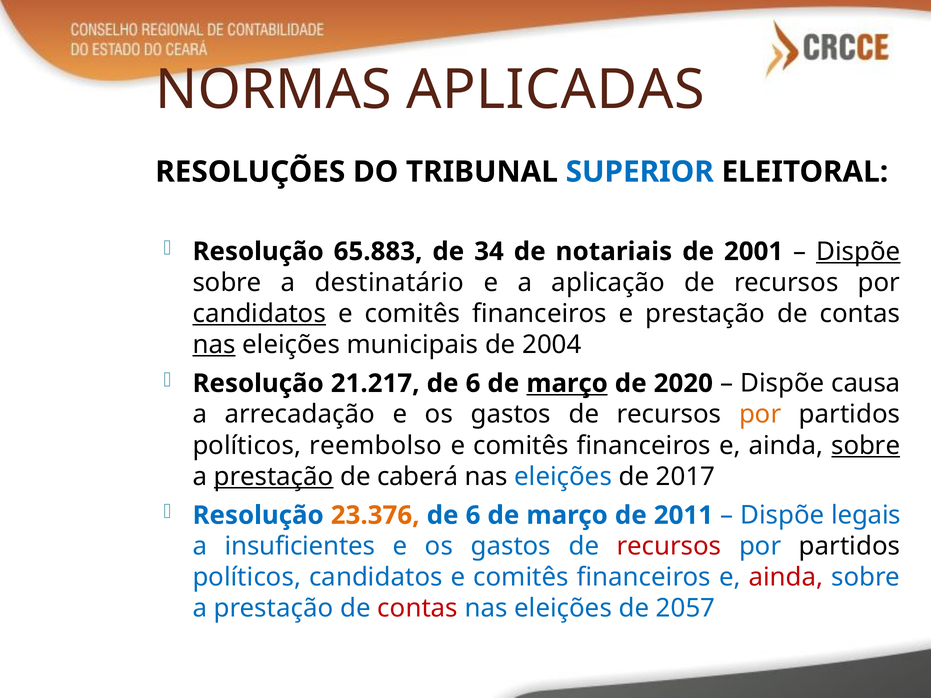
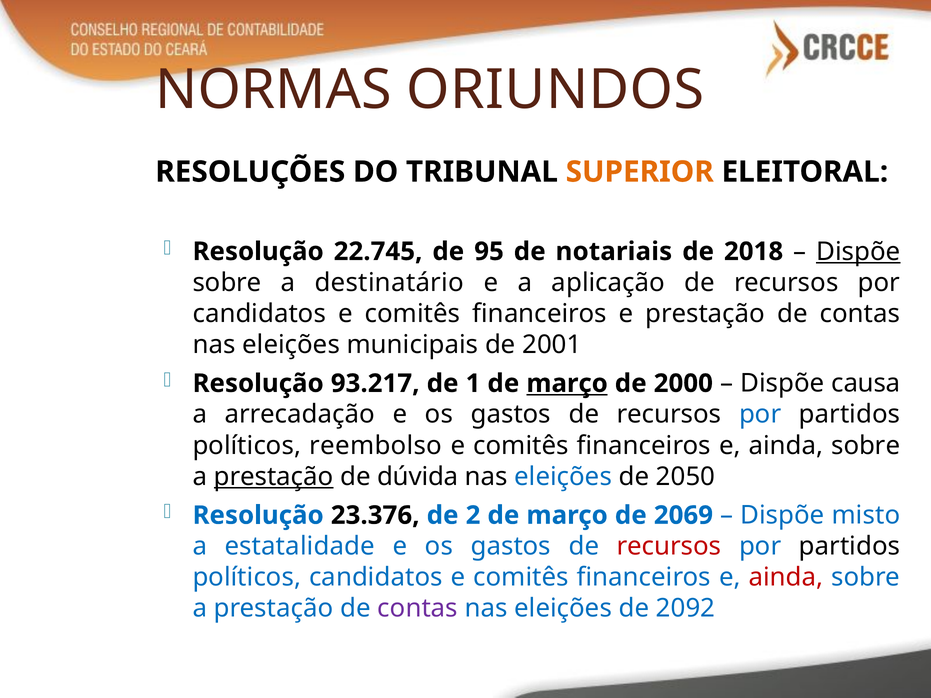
APLICADAS: APLICADAS -> ORIUNDOS
SUPERIOR colour: blue -> orange
65.883: 65.883 -> 22.745
34: 34 -> 95
2001: 2001 -> 2018
candidatos at (259, 314) underline: present -> none
nas at (214, 345) underline: present -> none
2004: 2004 -> 2001
21.217: 21.217 -> 93.217
6 at (473, 384): 6 -> 1
2020: 2020 -> 2000
por at (760, 415) colour: orange -> blue
sobre at (866, 446) underline: present -> none
caberá: caberá -> dúvida
2017: 2017 -> 2050
23.376 colour: orange -> black
6 at (473, 515): 6 -> 2
2011: 2011 -> 2069
legais: legais -> misto
insuficientes: insuficientes -> estatalidade
contas at (418, 609) colour: red -> purple
2057: 2057 -> 2092
